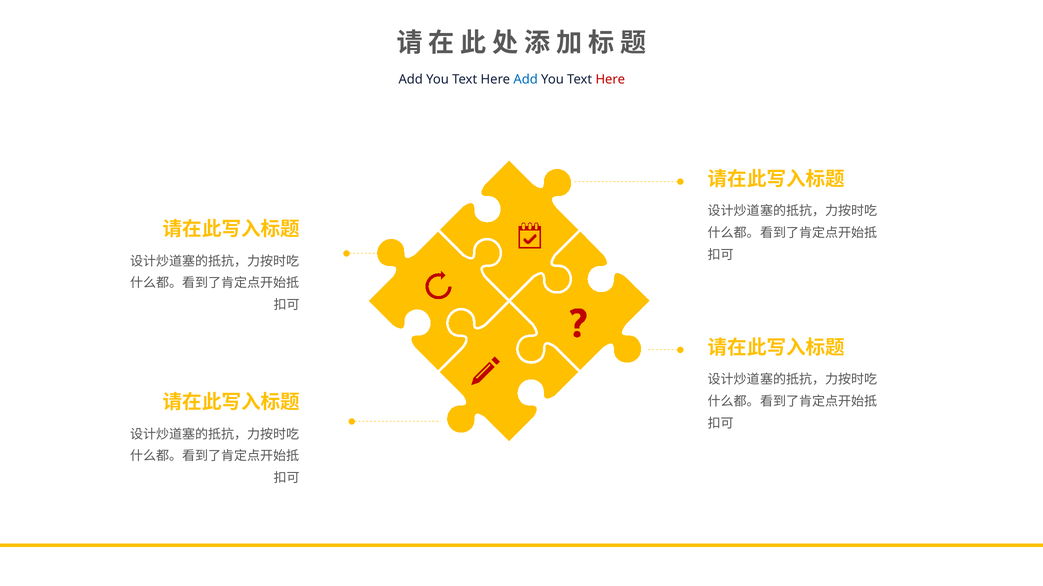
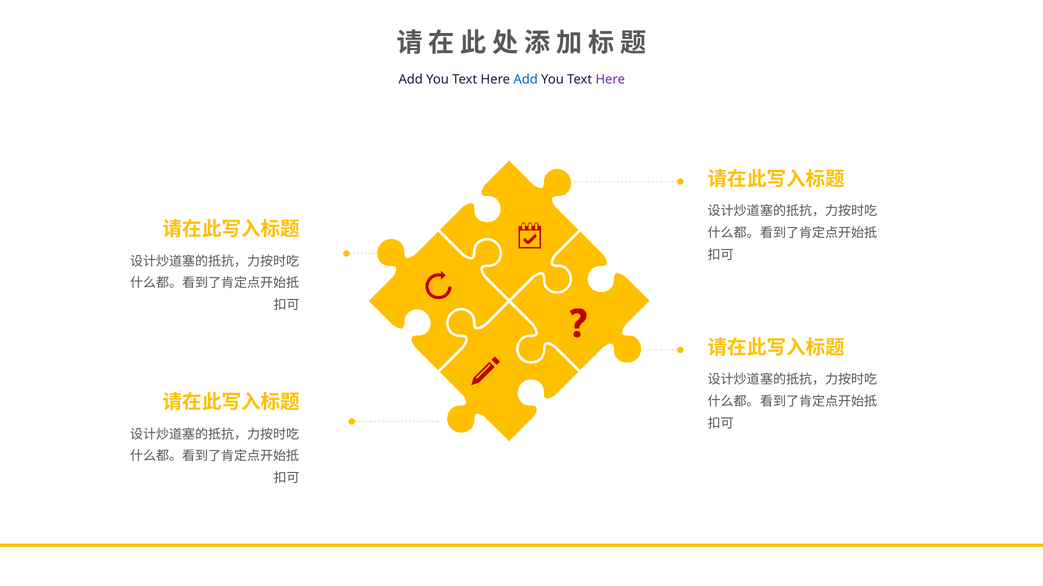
Here at (610, 80) colour: red -> purple
